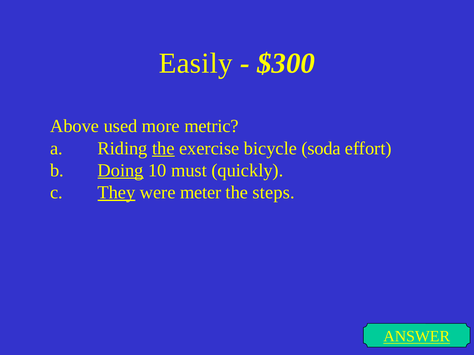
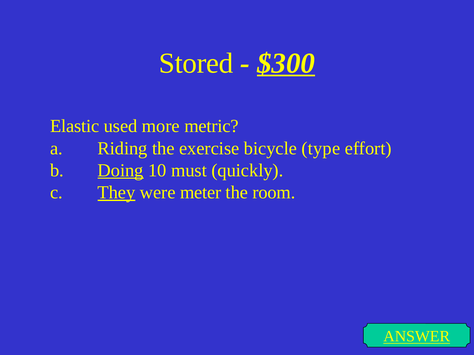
Easily: Easily -> Stored
$300 underline: none -> present
Above: Above -> Elastic
the at (163, 148) underline: present -> none
soda: soda -> type
steps: steps -> room
